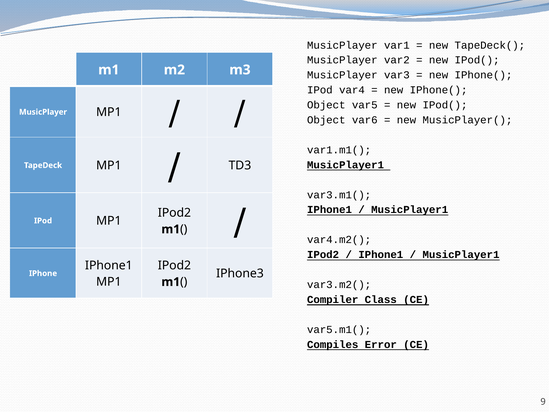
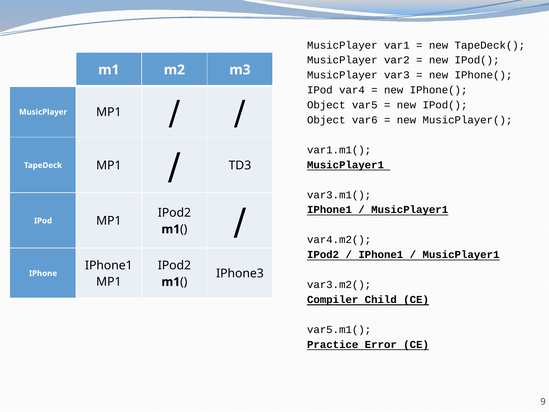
Class: Class -> Child
Compiles: Compiles -> Practice
